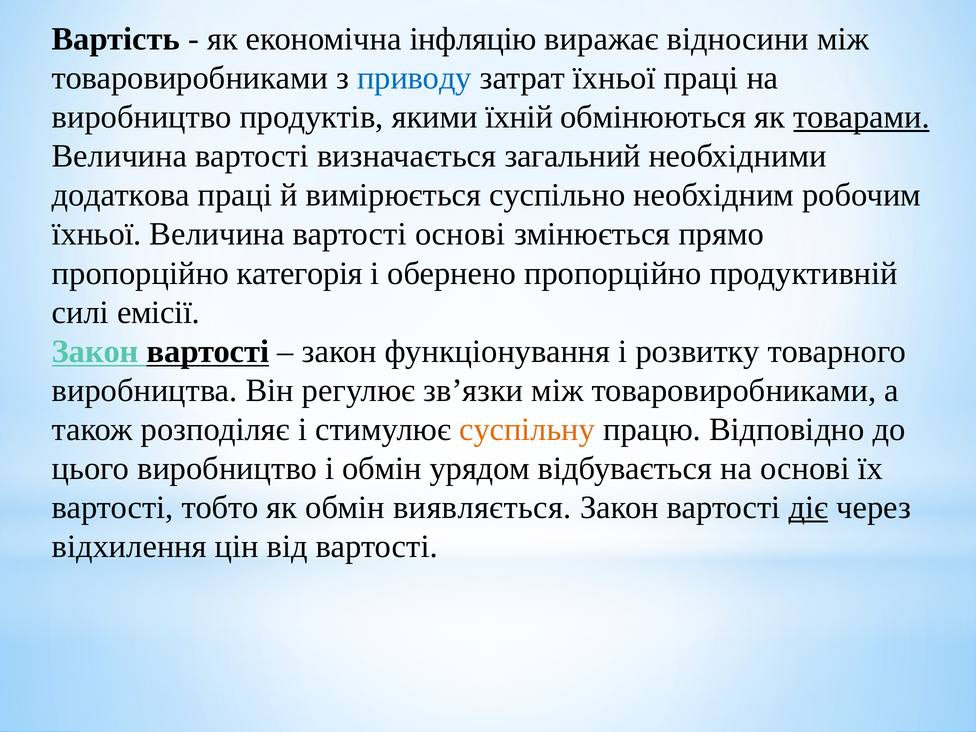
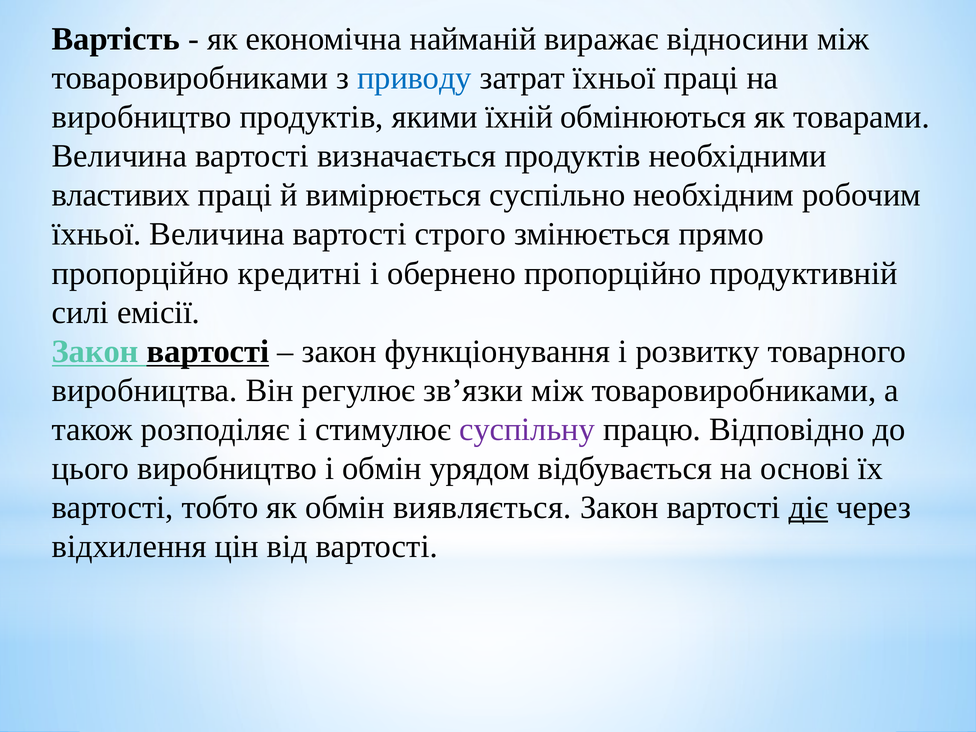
інфляцію: інфляцію -> найманій
товарами underline: present -> none
визначається загальний: загальний -> продуктів
додаткова: додаткова -> властивих
вартості основі: основі -> строго
категорія: категорія -> кредитні
суспільну colour: orange -> purple
